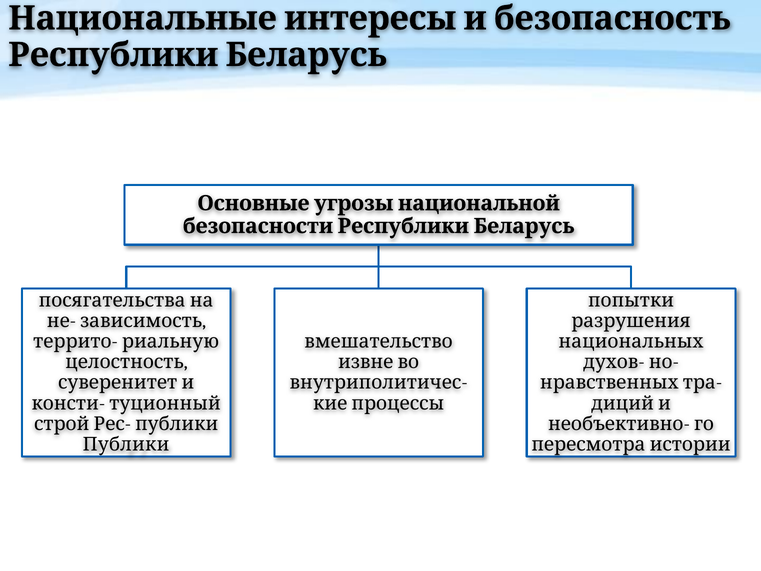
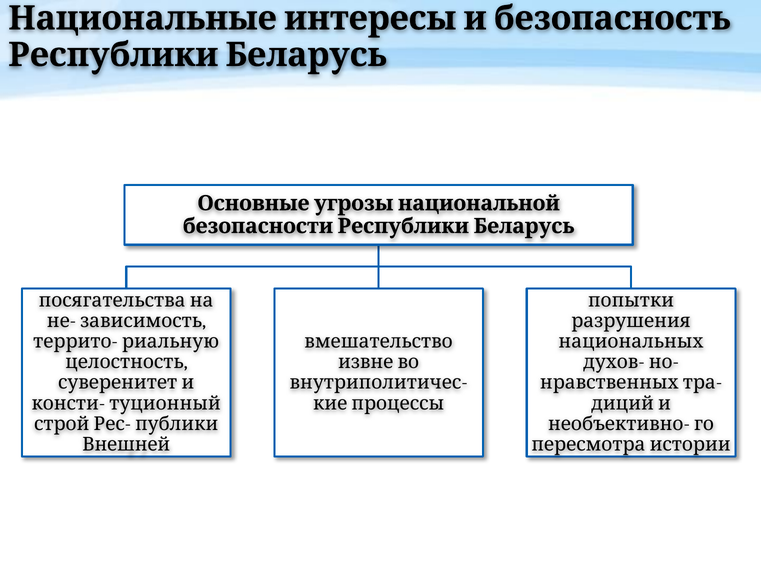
Публики at (126, 444): Публики -> Внешней
